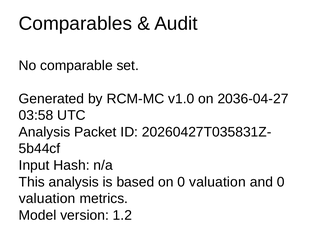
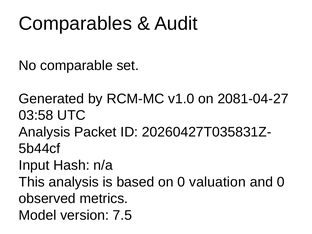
2036-04-27: 2036-04-27 -> 2081-04-27
valuation at (47, 199): valuation -> observed
1.2: 1.2 -> 7.5
